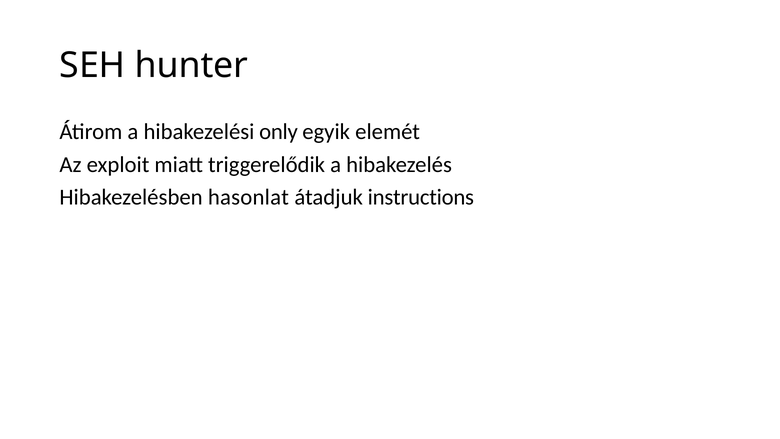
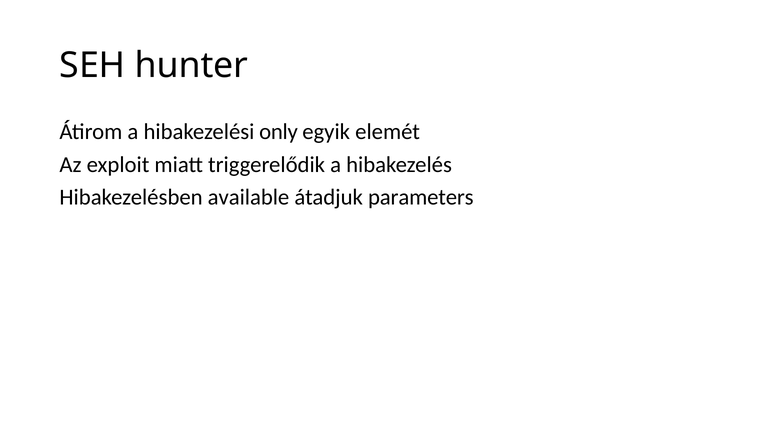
hasonlat: hasonlat -> available
instructions: instructions -> parameters
